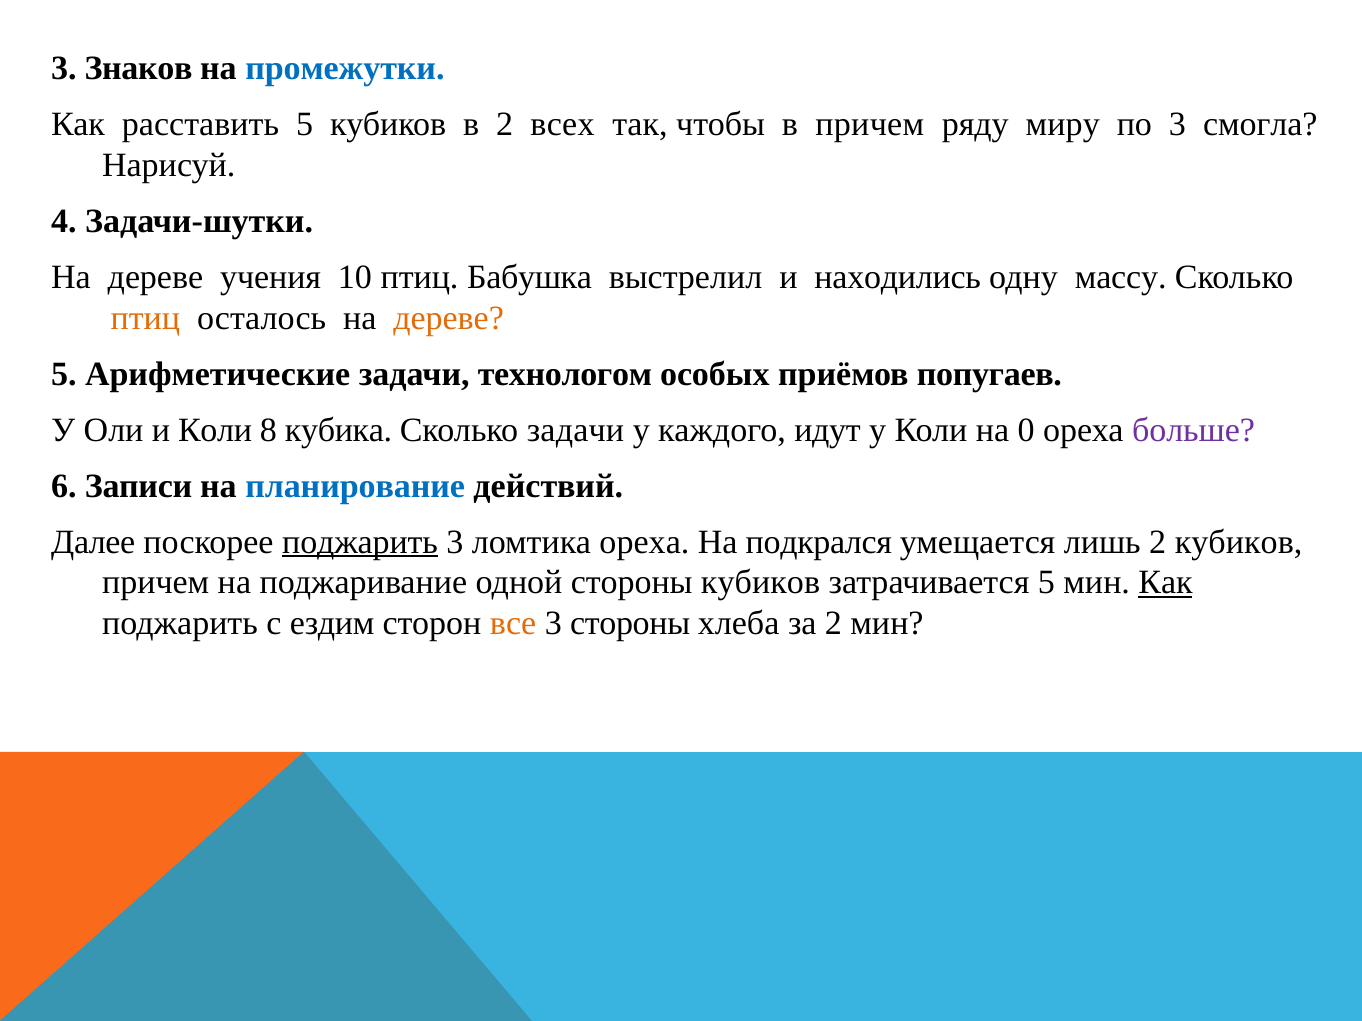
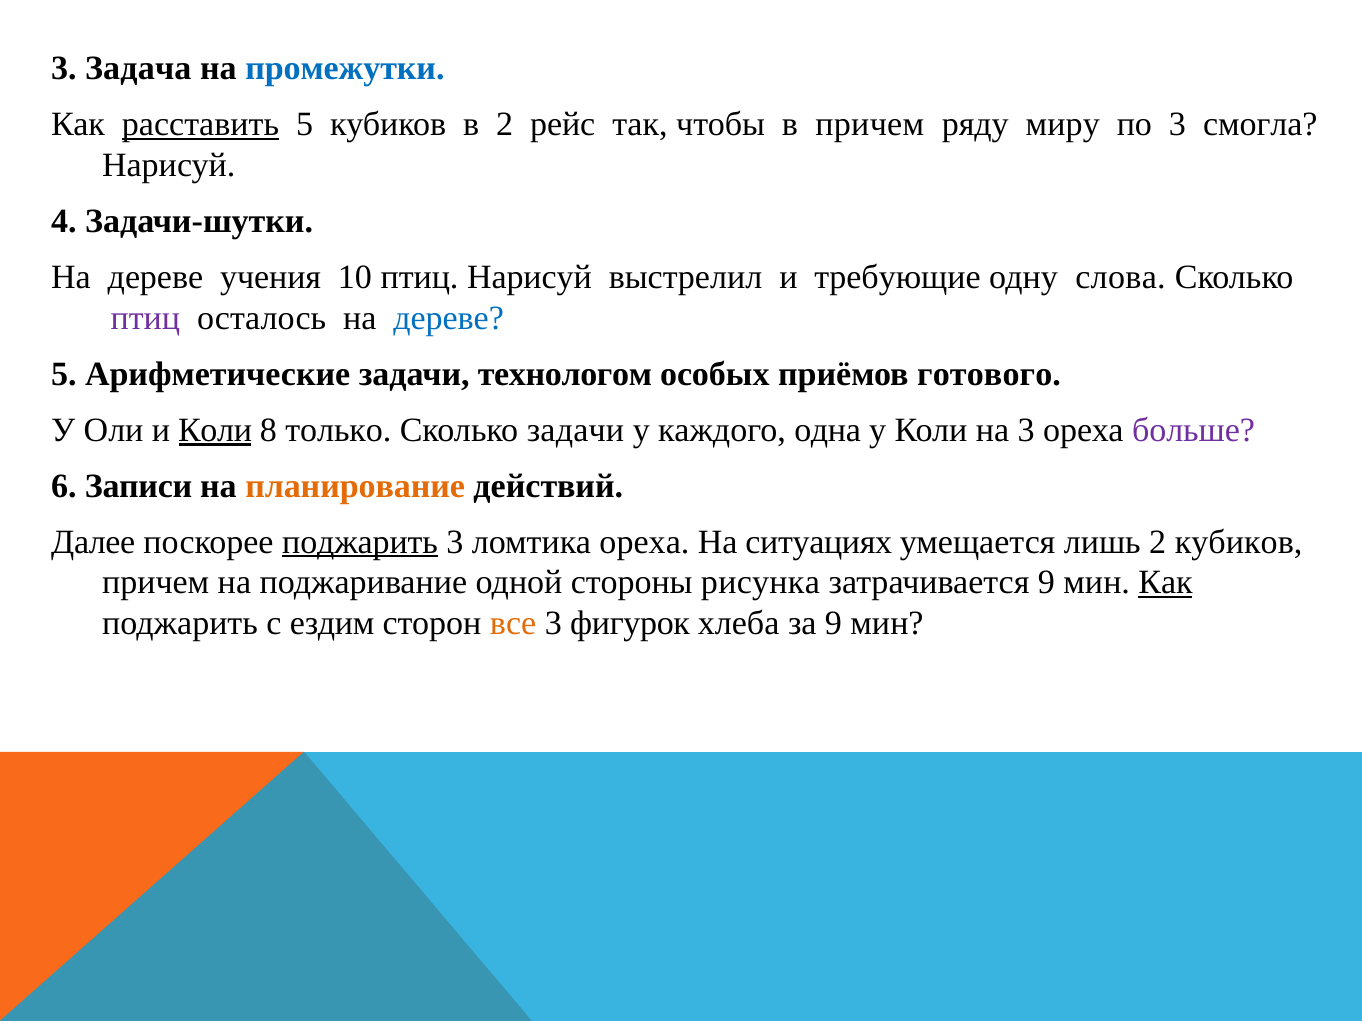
Знаков: Знаков -> Задача
расставить underline: none -> present
всех: всех -> рейс
птиц Бабушка: Бабушка -> Нарисуй
находились: находились -> требующие
массу: массу -> слова
птиц at (145, 318) colour: orange -> purple
дереве at (449, 318) colour: orange -> blue
попугаев: попугаев -> готового
Коли at (215, 430) underline: none -> present
кубика: кубика -> только
идут: идут -> одна
на 0: 0 -> 3
планирование colour: blue -> orange
подкрался: подкрался -> ситуациях
стороны кубиков: кубиков -> рисунка
затрачивается 5: 5 -> 9
3 стороны: стороны -> фигурок
за 2: 2 -> 9
